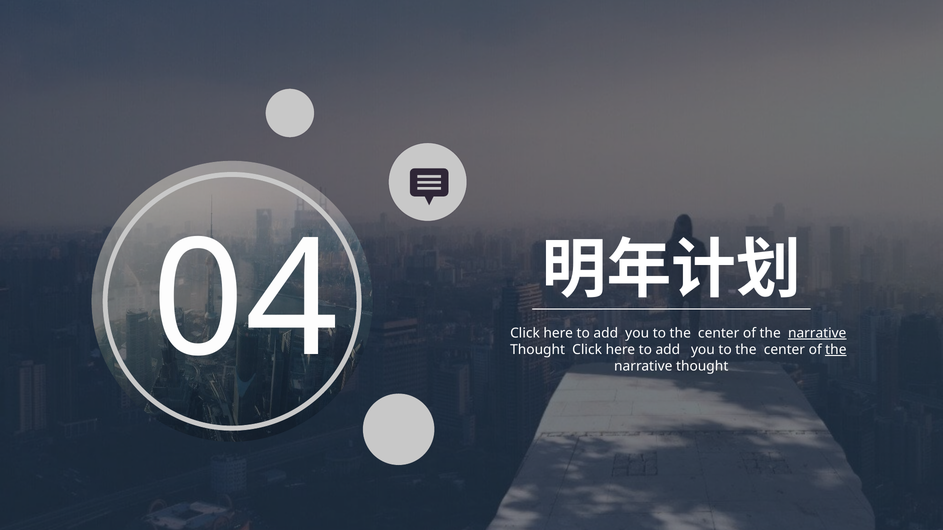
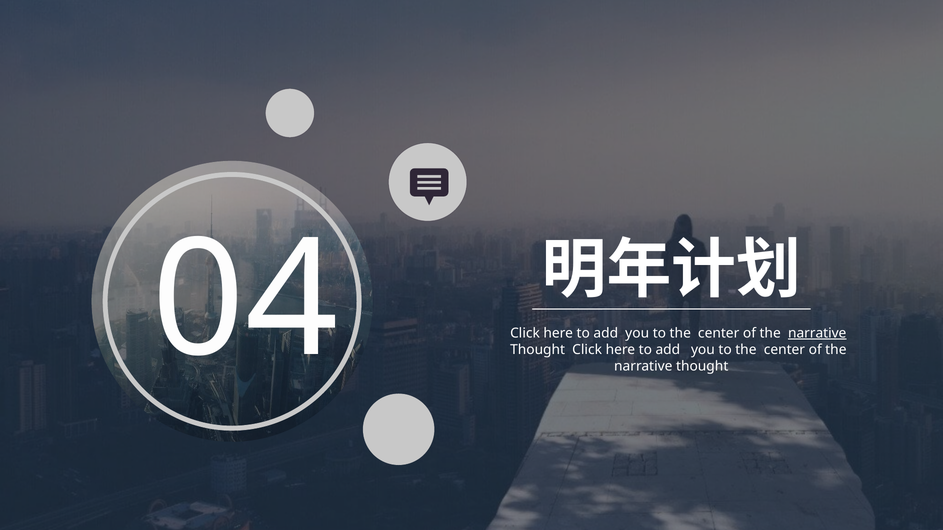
the at (836, 350) underline: present -> none
